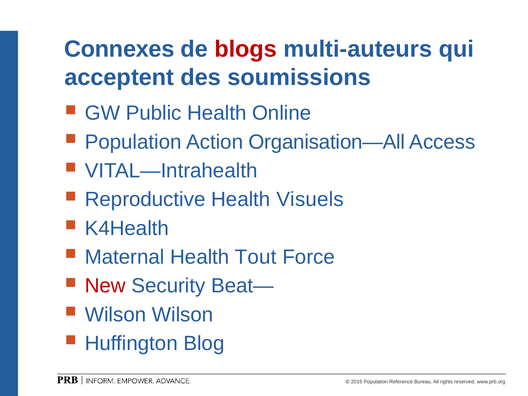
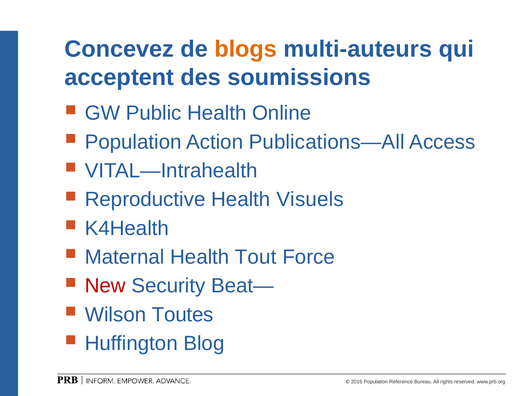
Connexes: Connexes -> Concevez
blogs colour: red -> orange
Organisation—All: Organisation—All -> Publications—All
Wilson Wilson: Wilson -> Toutes
